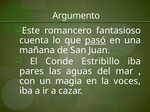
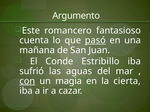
pares: pares -> sufrió
con underline: none -> present
voces: voces -> cierta
